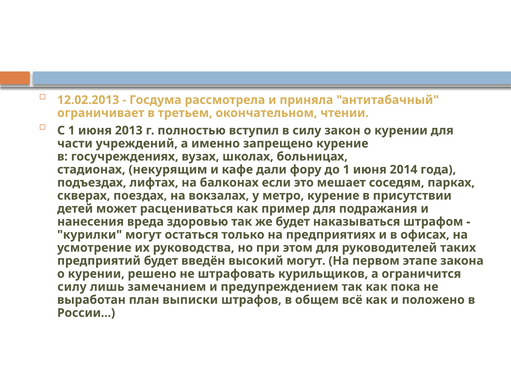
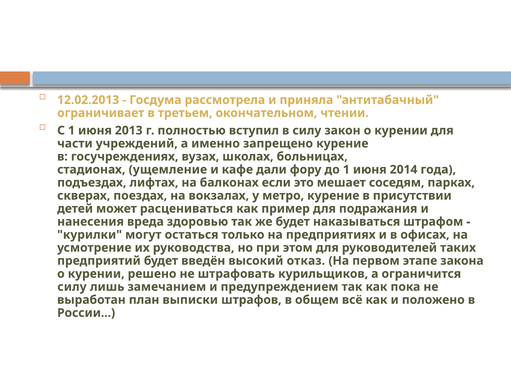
некурящим: некурящим -> ущемление
высокий могут: могут -> отказ
